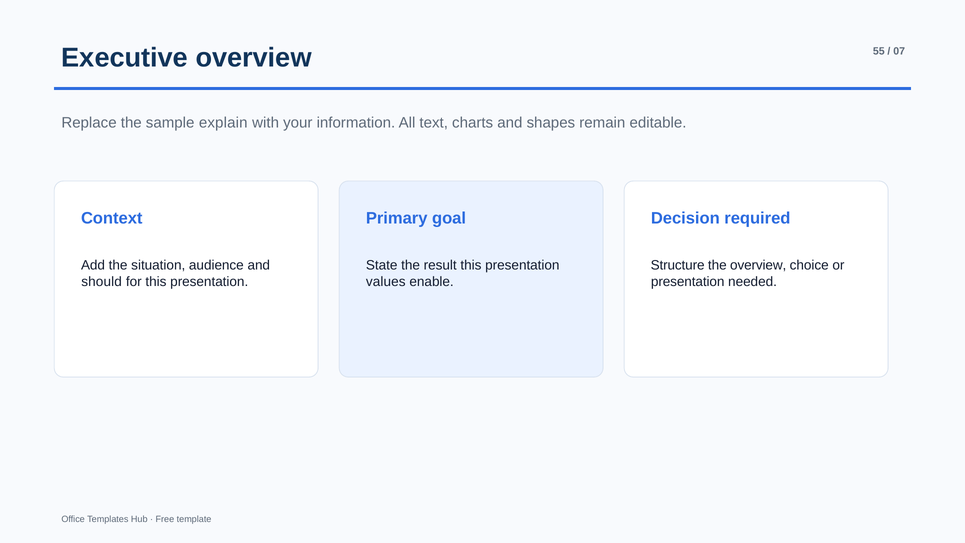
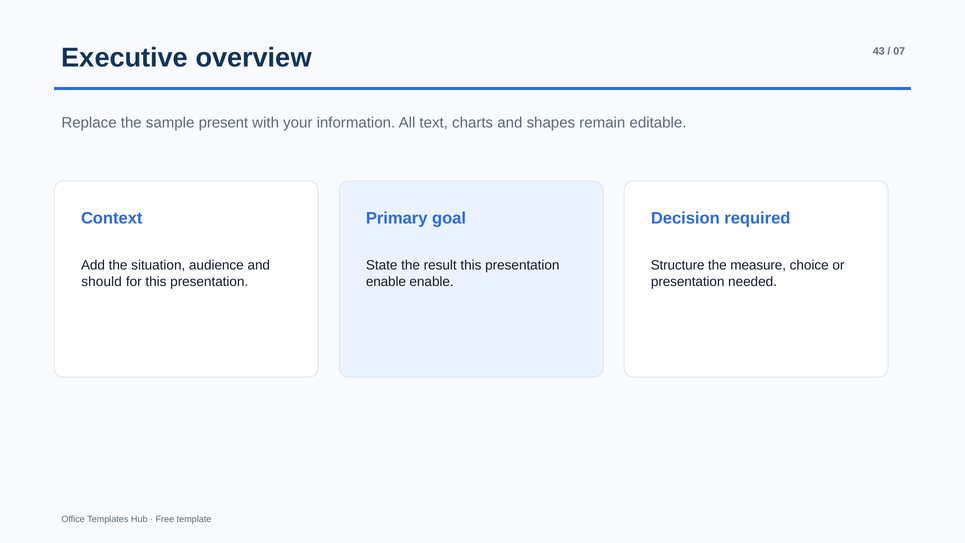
55: 55 -> 43
explain: explain -> present
the overview: overview -> measure
values at (386, 281): values -> enable
